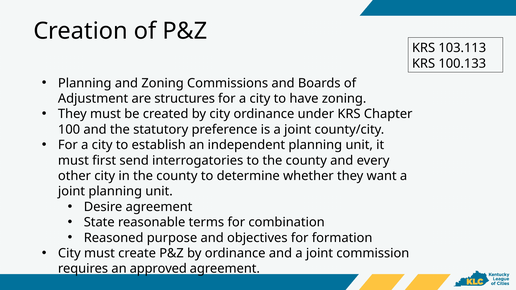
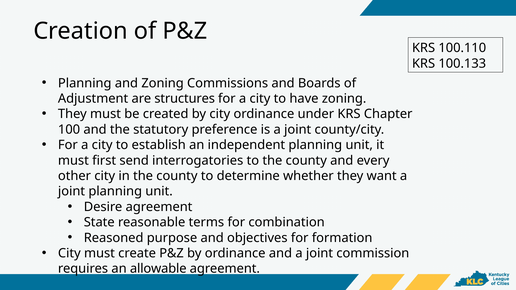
103.113: 103.113 -> 100.110
approved: approved -> allowable
